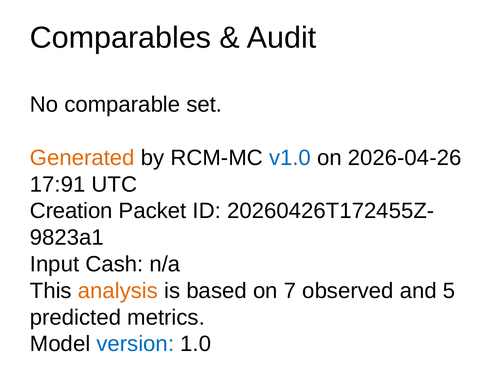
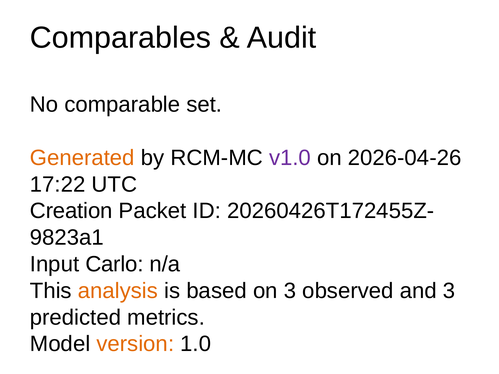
v1.0 colour: blue -> purple
17:91: 17:91 -> 17:22
Cash: Cash -> Carlo
on 7: 7 -> 3
and 5: 5 -> 3
version colour: blue -> orange
